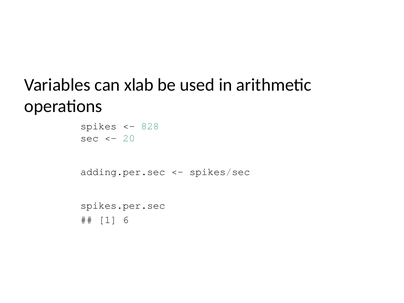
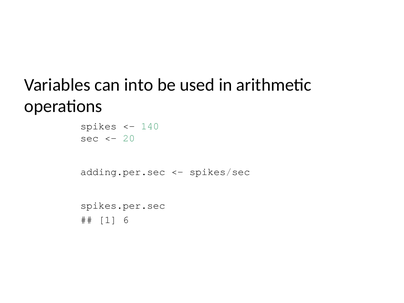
xlab: xlab -> into
828: 828 -> 140
